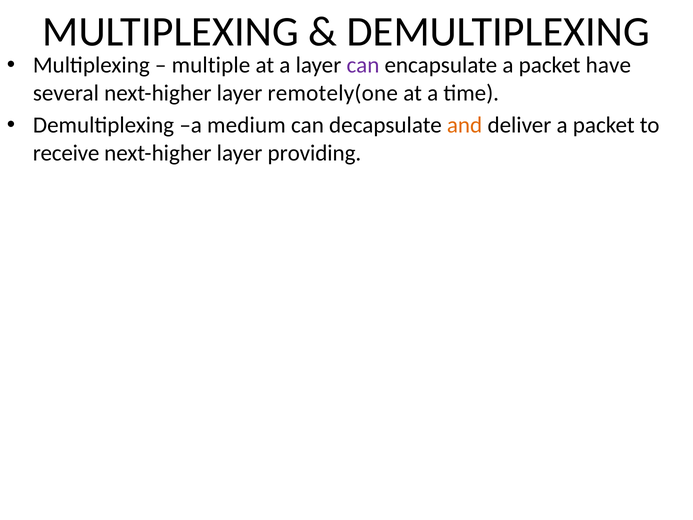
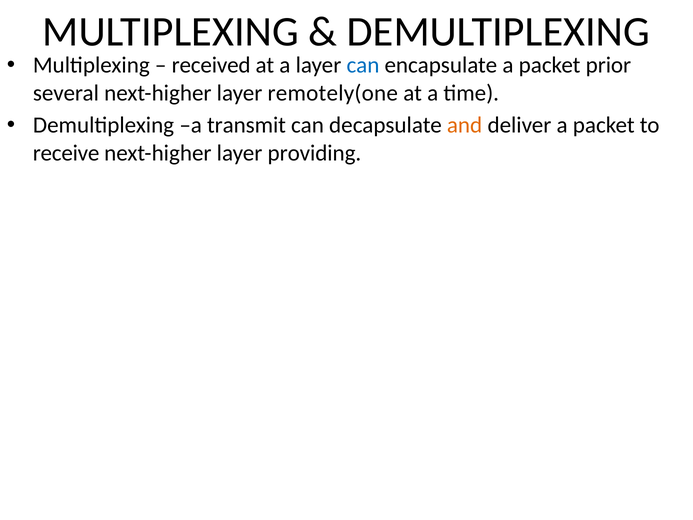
multiple: multiple -> received
can at (363, 65) colour: purple -> blue
have: have -> prior
medium: medium -> transmit
